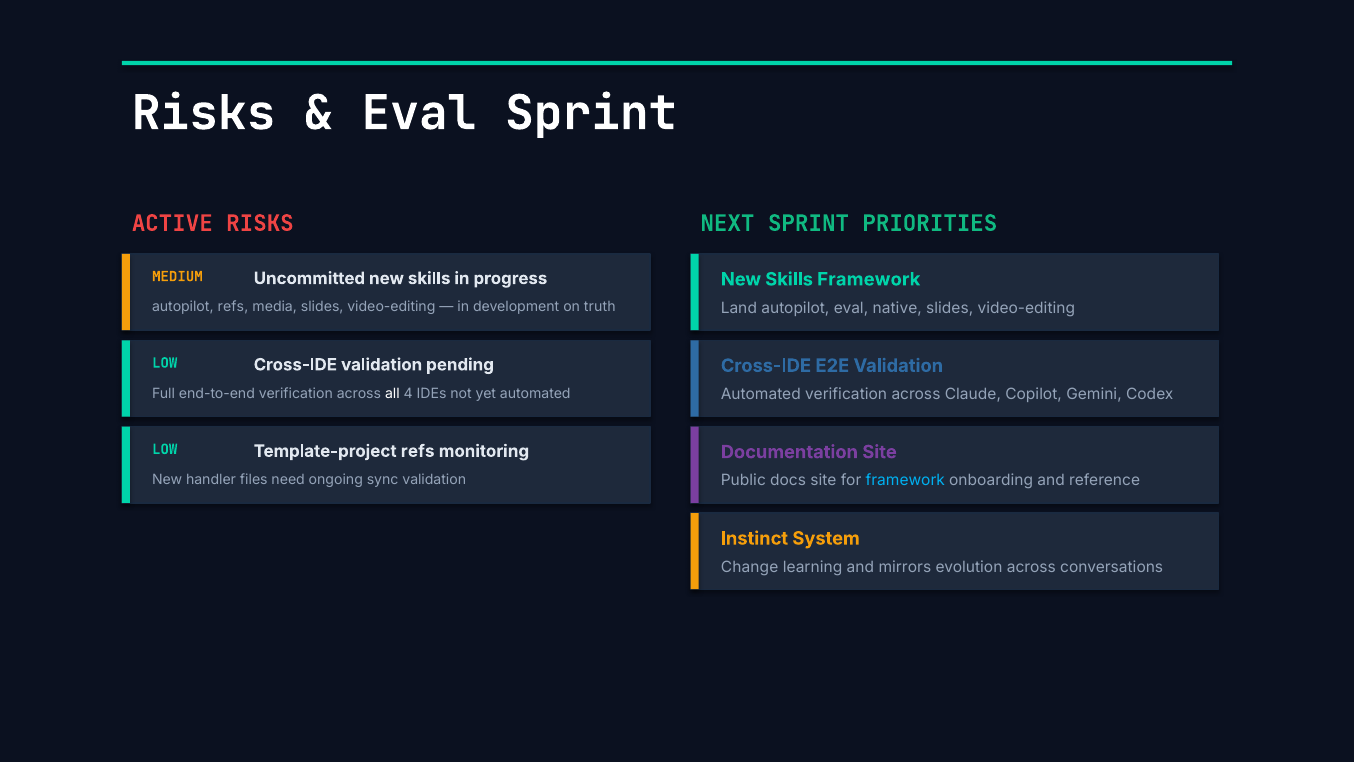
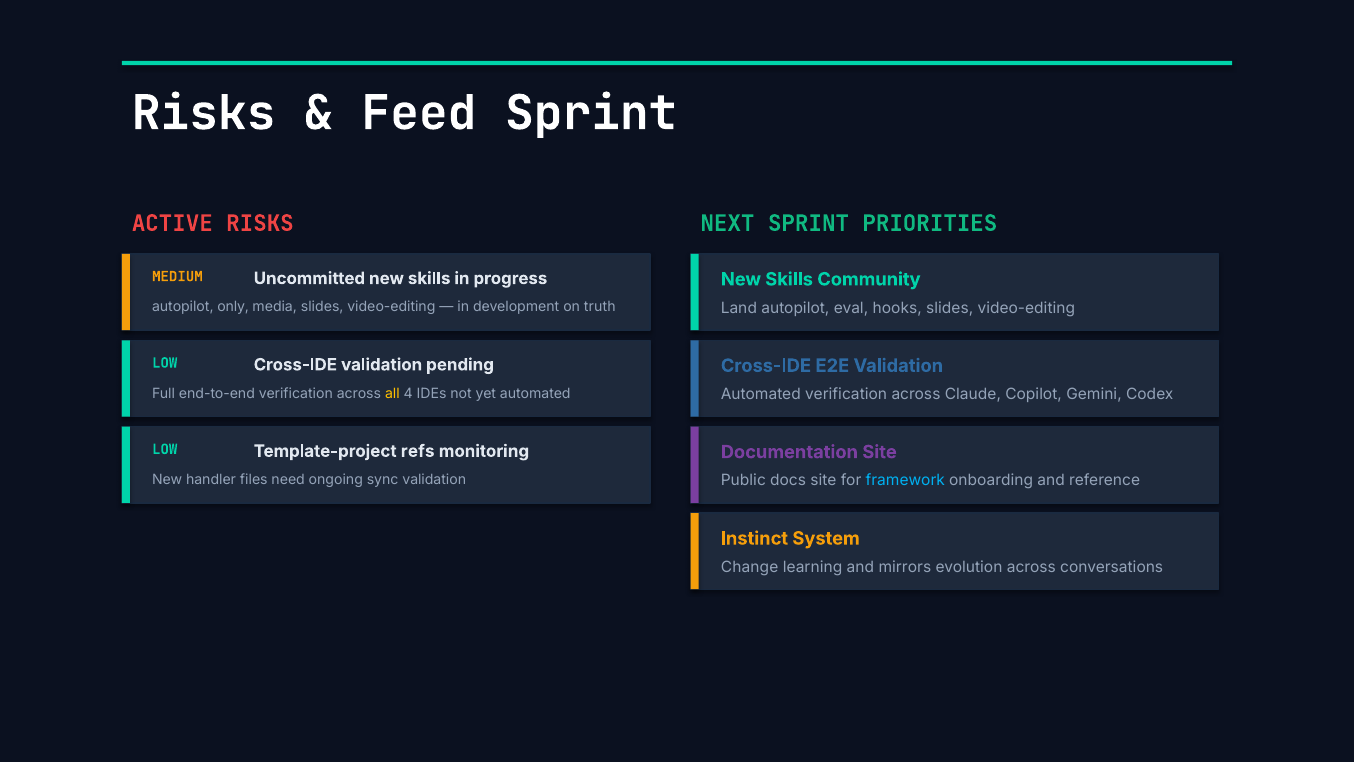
Eval at (419, 113): Eval -> Feed
Skills Framework: Framework -> Community
autopilot refs: refs -> only
native: native -> hooks
all colour: white -> yellow
